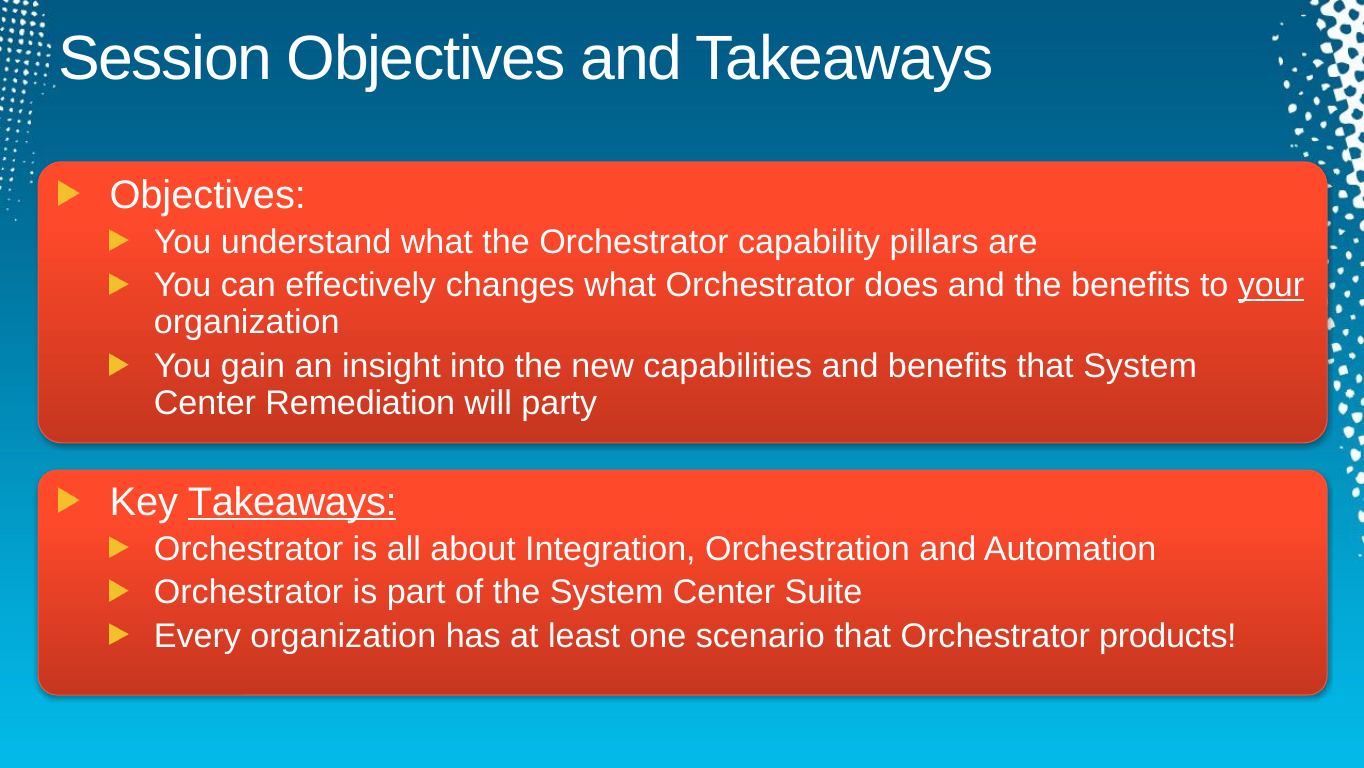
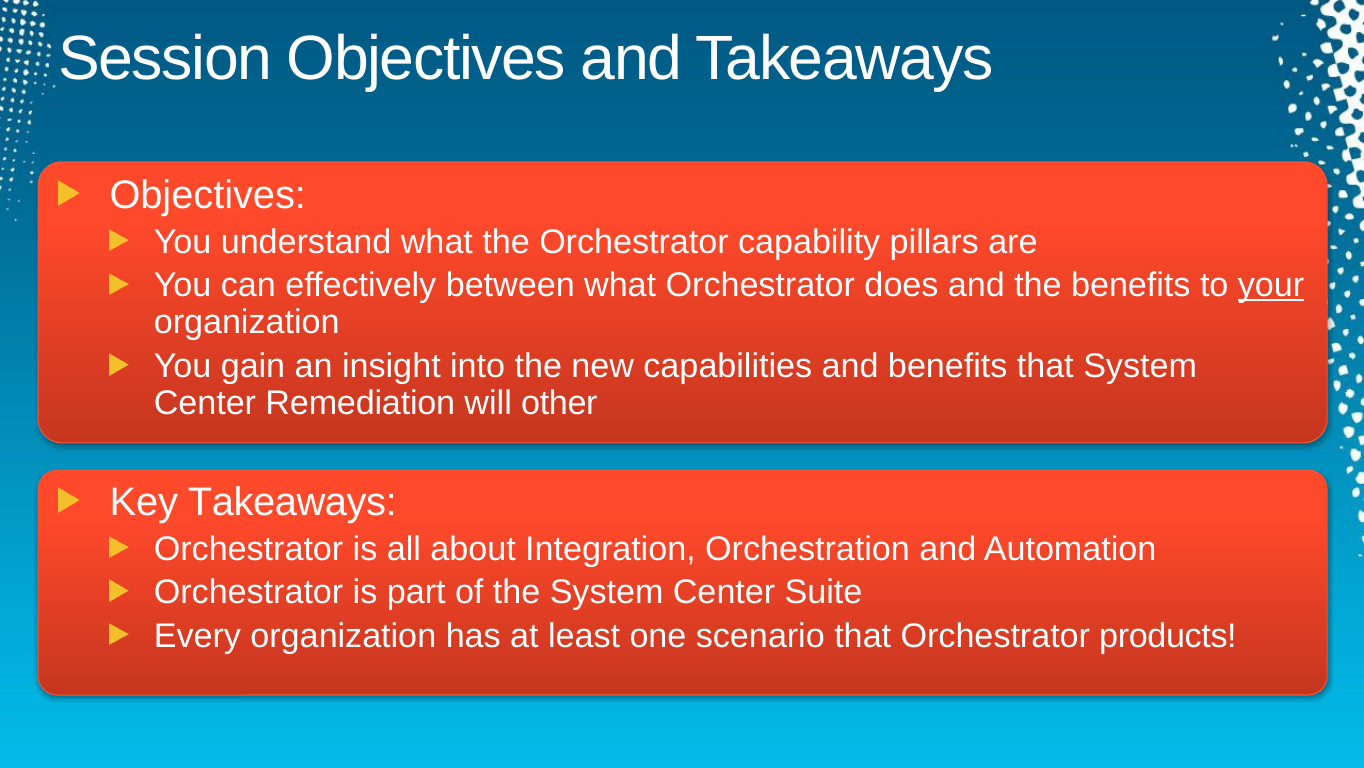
changes: changes -> between
party: party -> other
Takeaways at (292, 502) underline: present -> none
